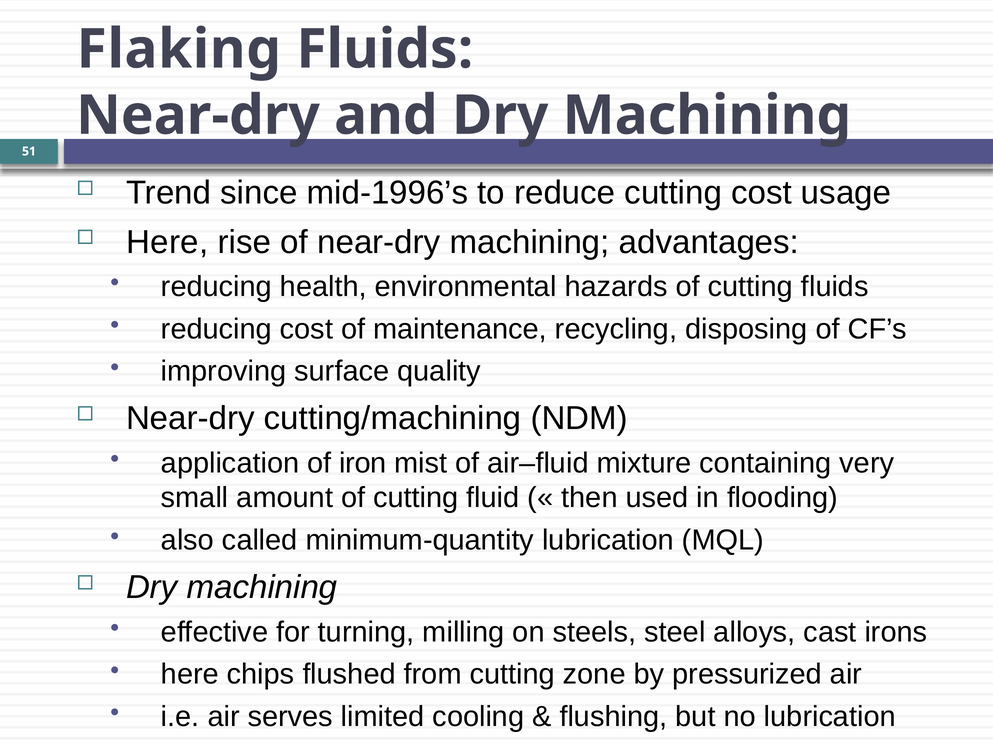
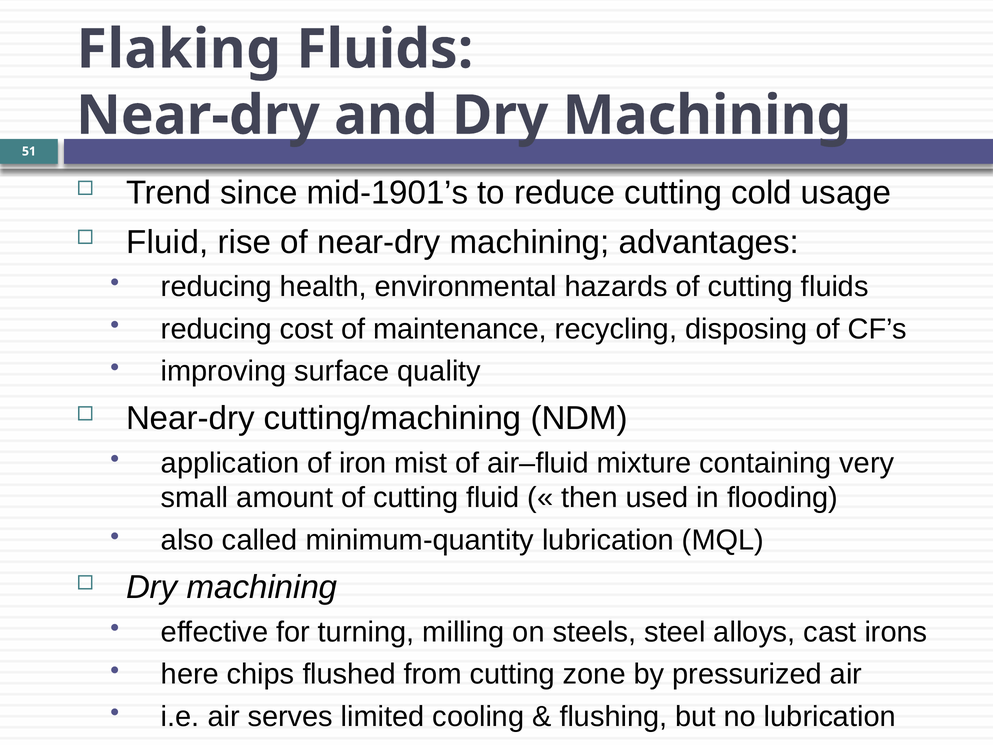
mid-1996’s: mid-1996’s -> mid-1901’s
cutting cost: cost -> cold
Here at (167, 242): Here -> Fluid
